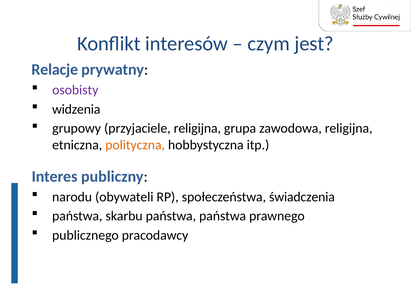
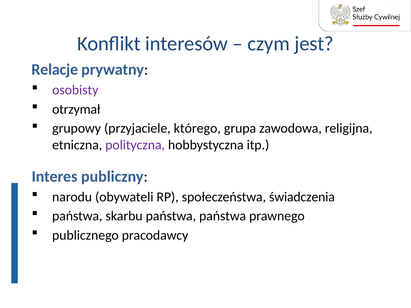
widzenia: widzenia -> otrzymał
przyjaciele religijna: religijna -> którego
polityczna colour: orange -> purple
